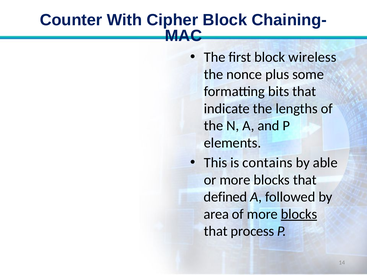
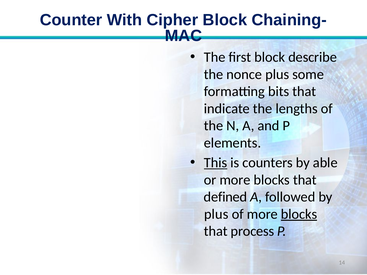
wireless: wireless -> describe
This underline: none -> present
contains: contains -> counters
area at (216, 214): area -> plus
